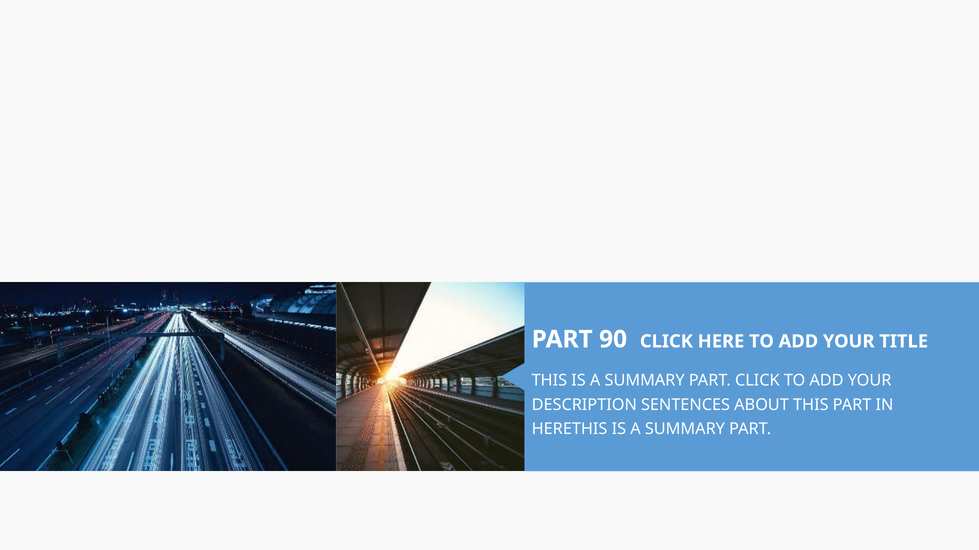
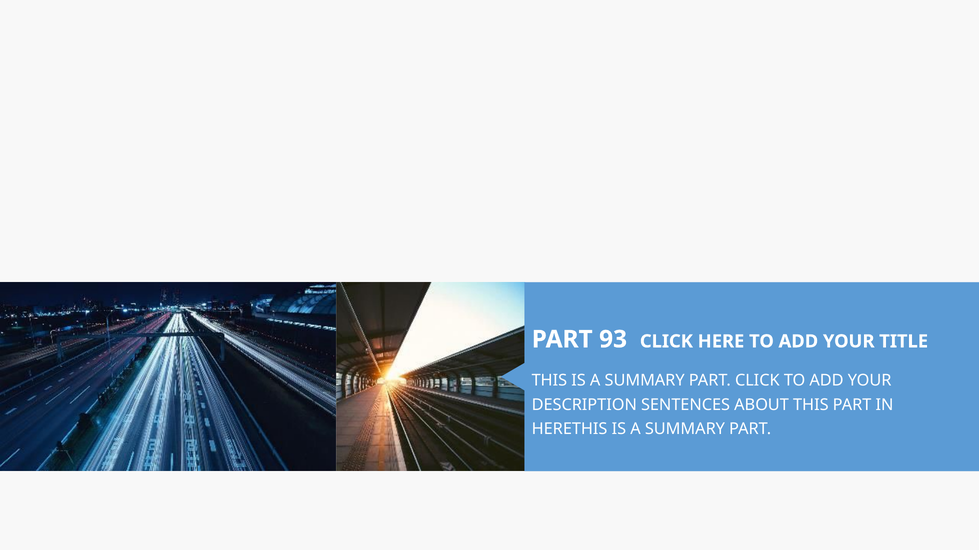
90: 90 -> 93
